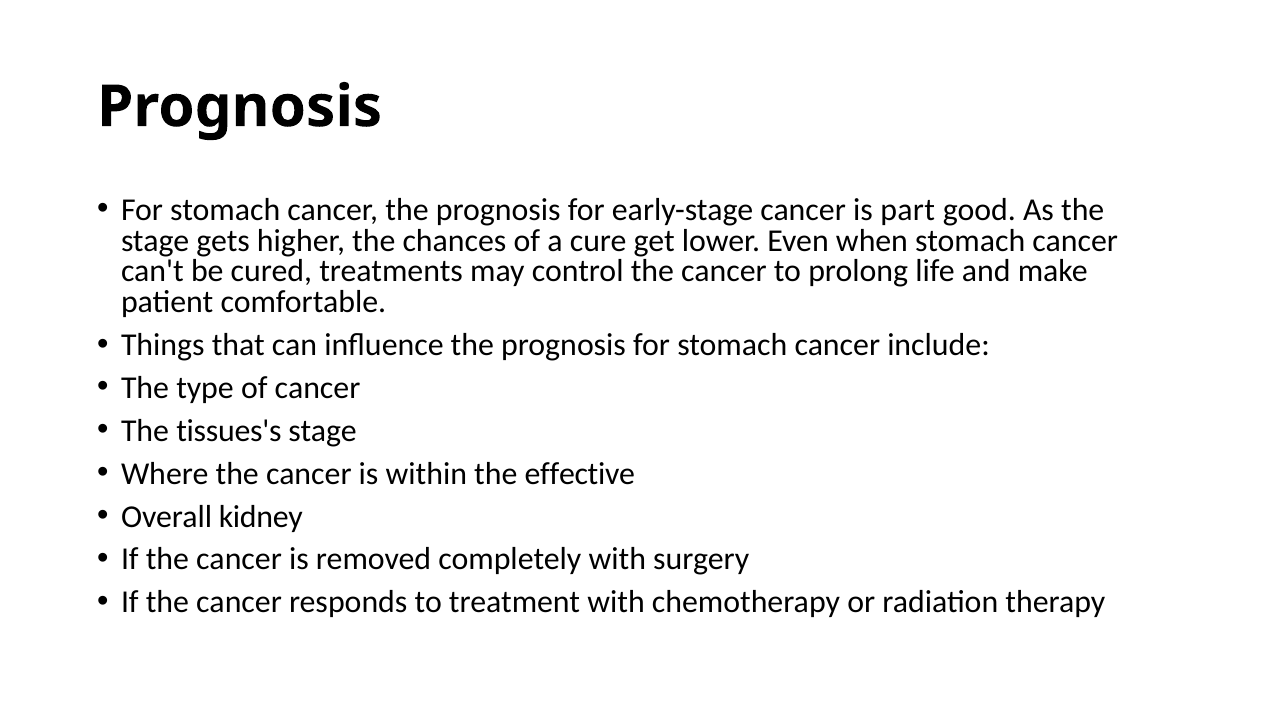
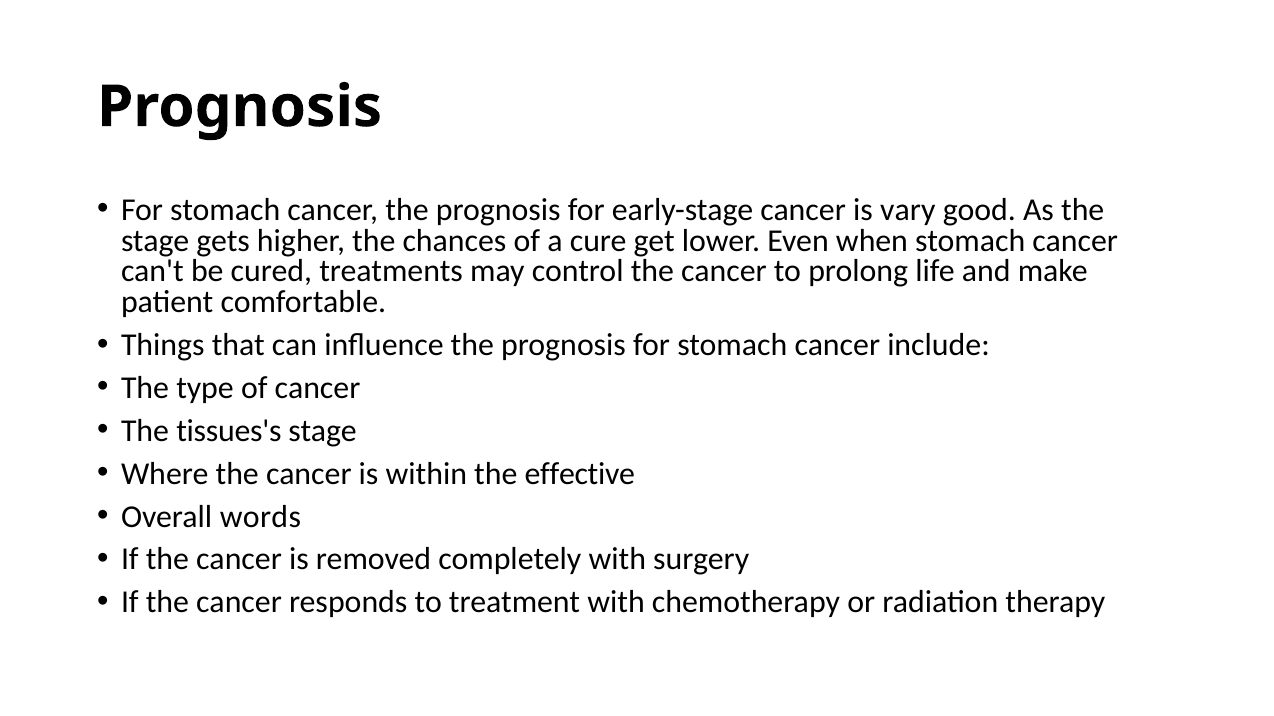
part: part -> vary
kidney: kidney -> words
